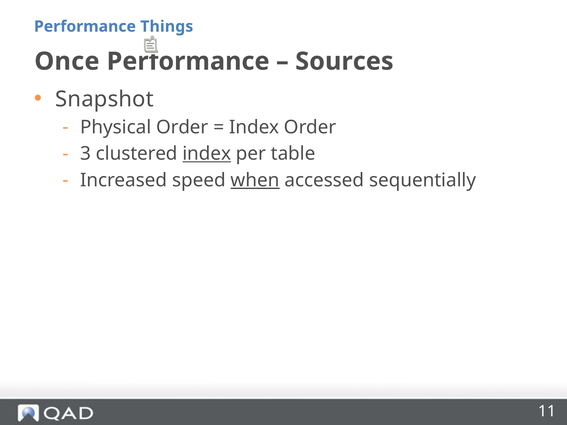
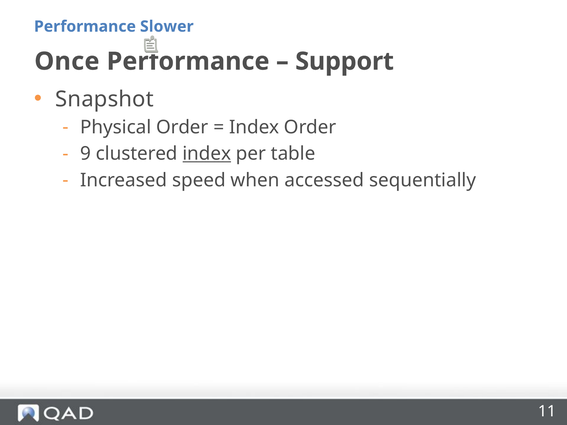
Things: Things -> Slower
Sources: Sources -> Support
3: 3 -> 9
when underline: present -> none
